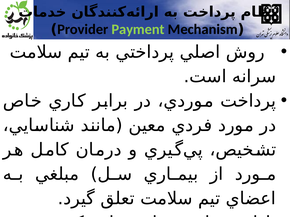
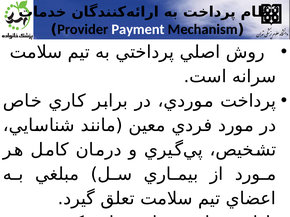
Payment colour: light green -> white
